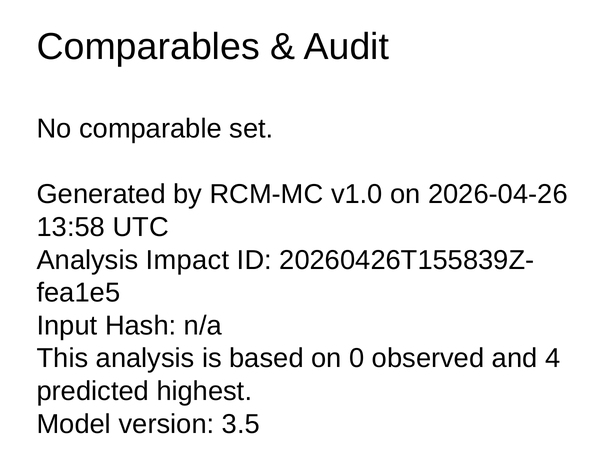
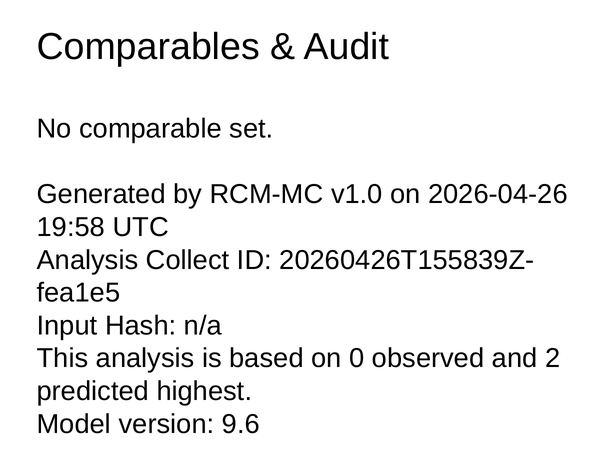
13:58: 13:58 -> 19:58
Impact: Impact -> Collect
4: 4 -> 2
3.5: 3.5 -> 9.6
